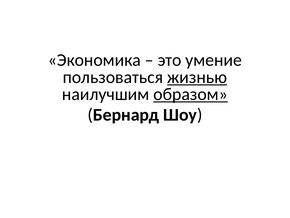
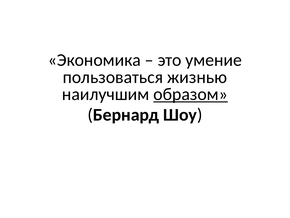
жизнью underline: present -> none
